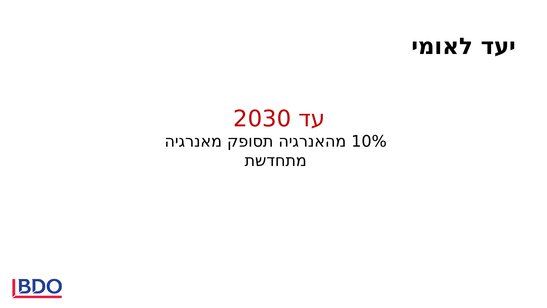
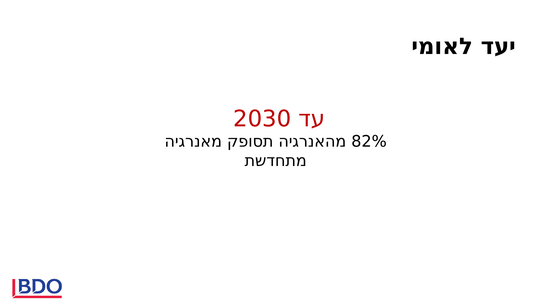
10%: 10% -> 82%
